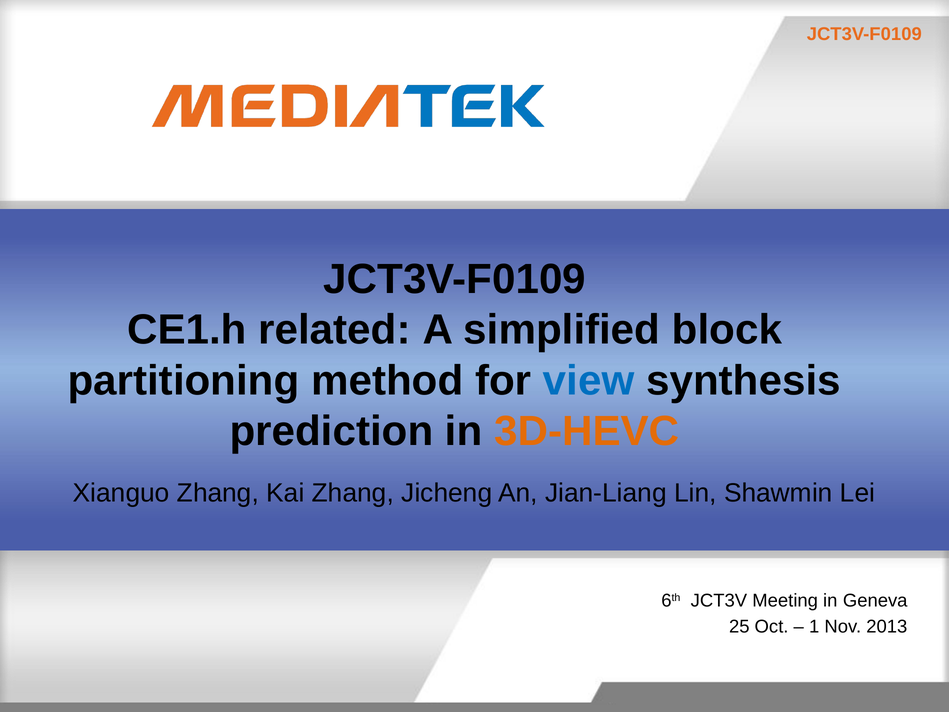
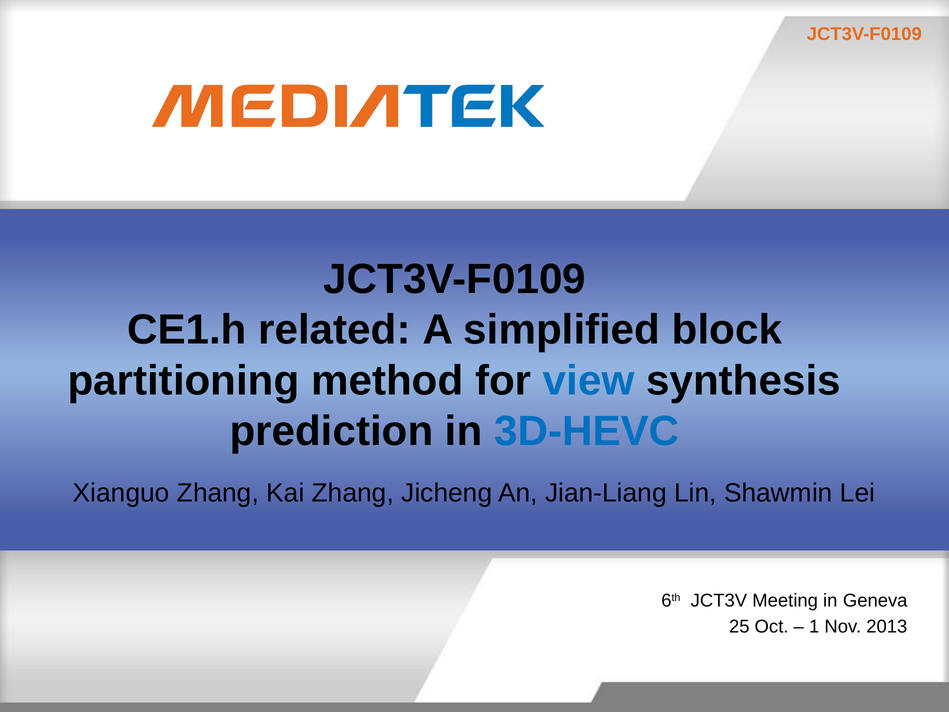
3D-HEVC colour: orange -> blue
